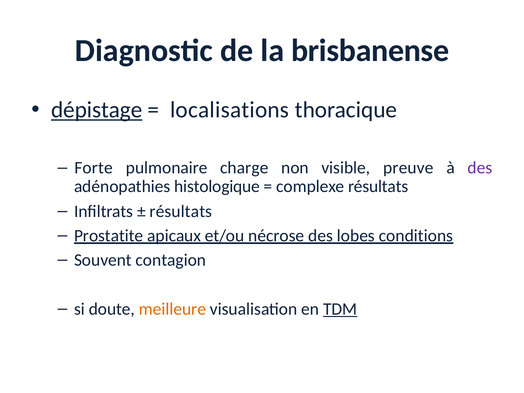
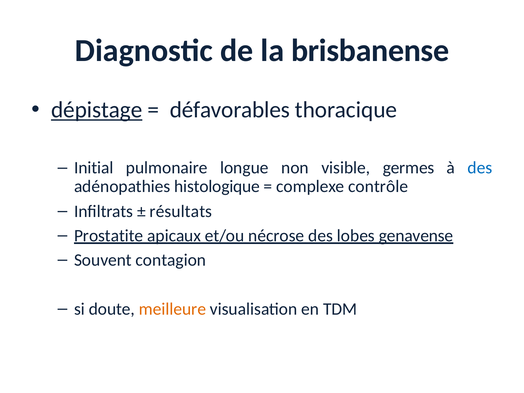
localisations: localisations -> défavorables
Forte: Forte -> Initial
charge: charge -> longue
preuve: preuve -> germes
des at (480, 168) colour: purple -> blue
complexe résultats: résultats -> contrôle
conditions: conditions -> genavense
TDM underline: present -> none
